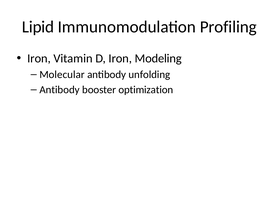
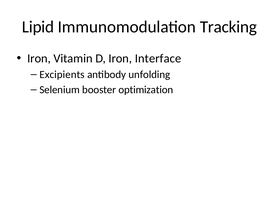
Profiling: Profiling -> Tracking
Modeling: Modeling -> Interface
Molecular: Molecular -> Excipients
Antibody at (60, 90): Antibody -> Selenium
